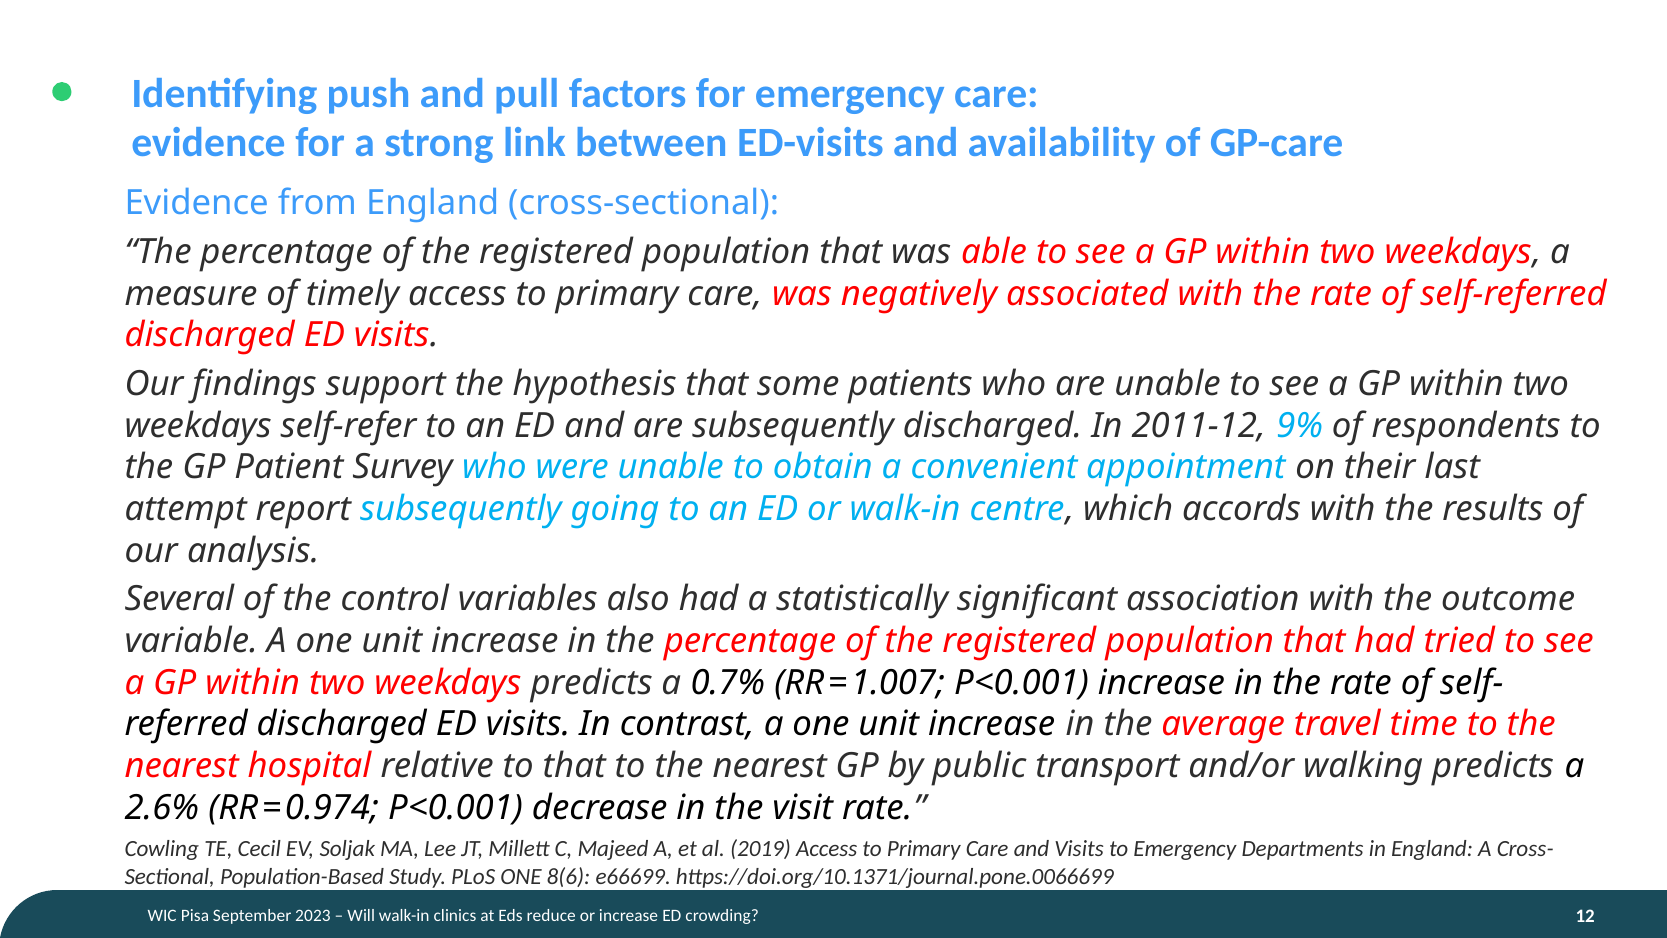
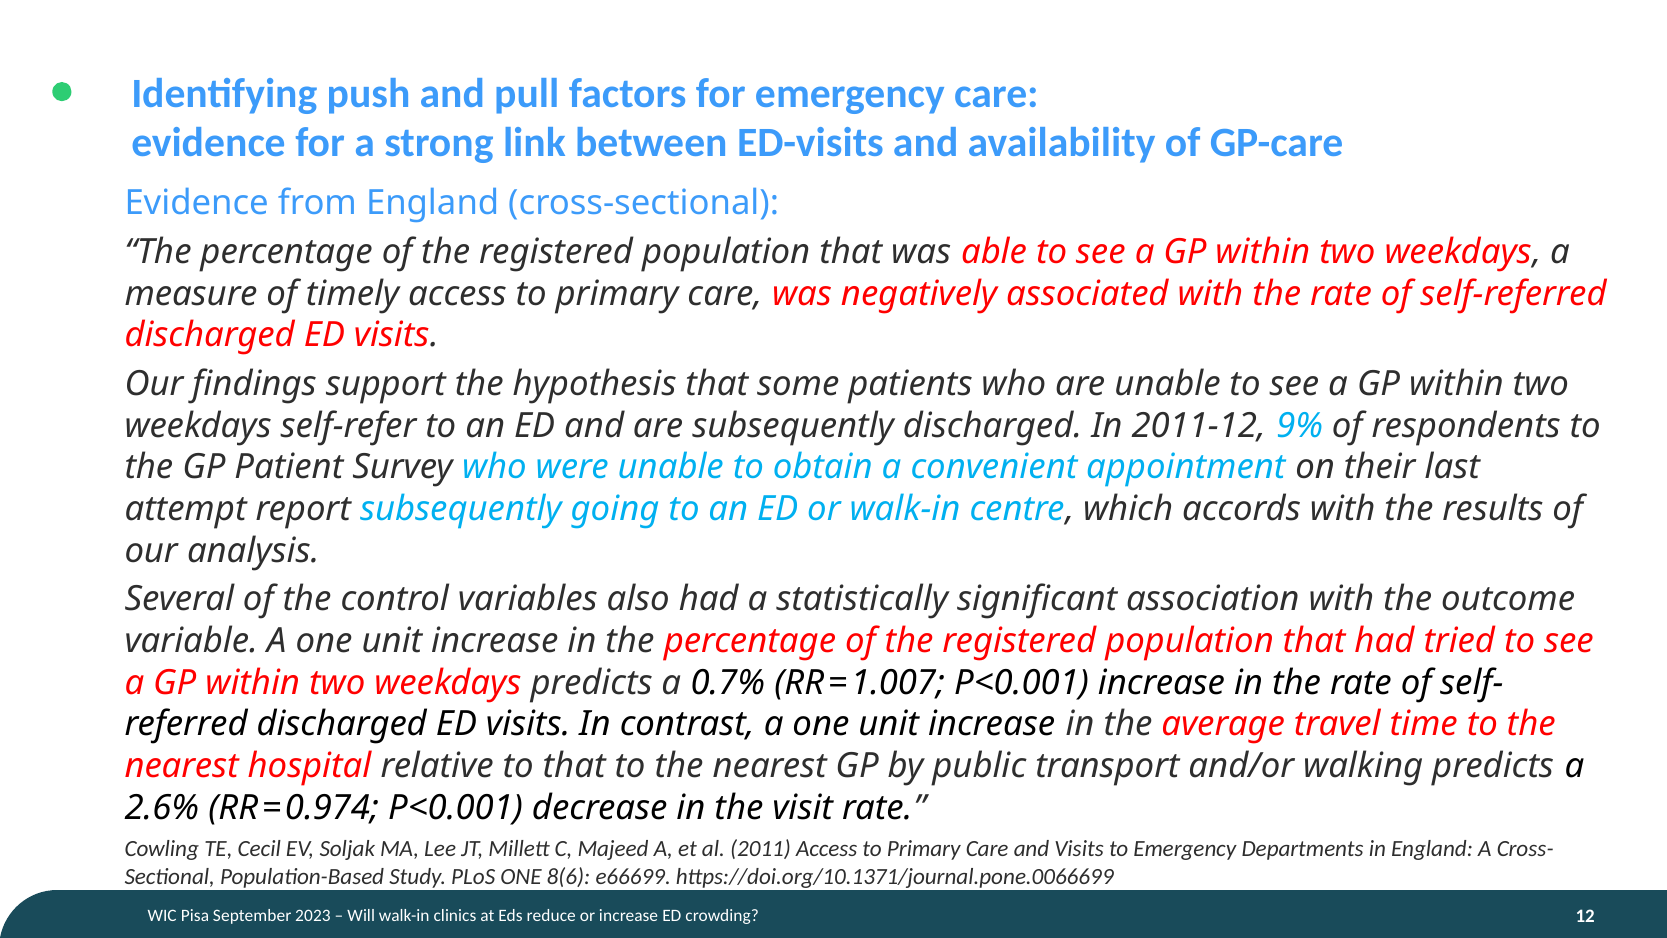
2019: 2019 -> 2011
